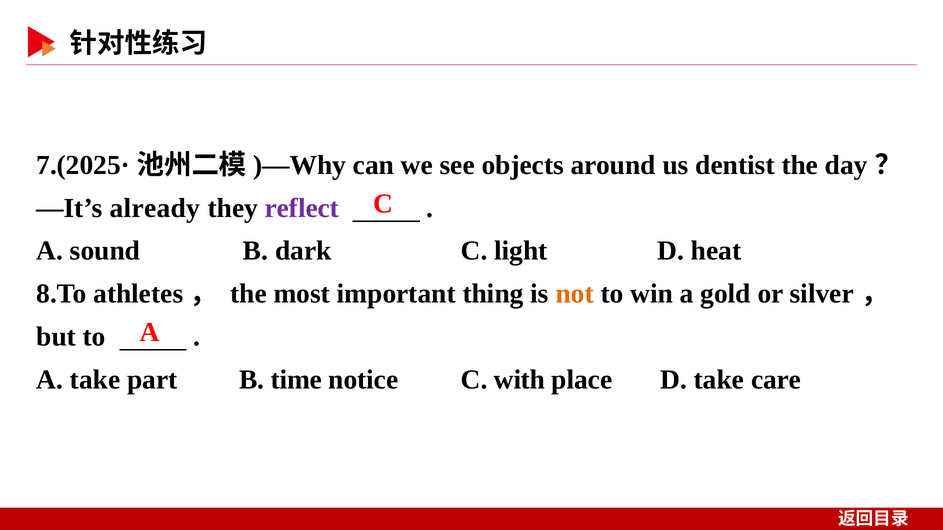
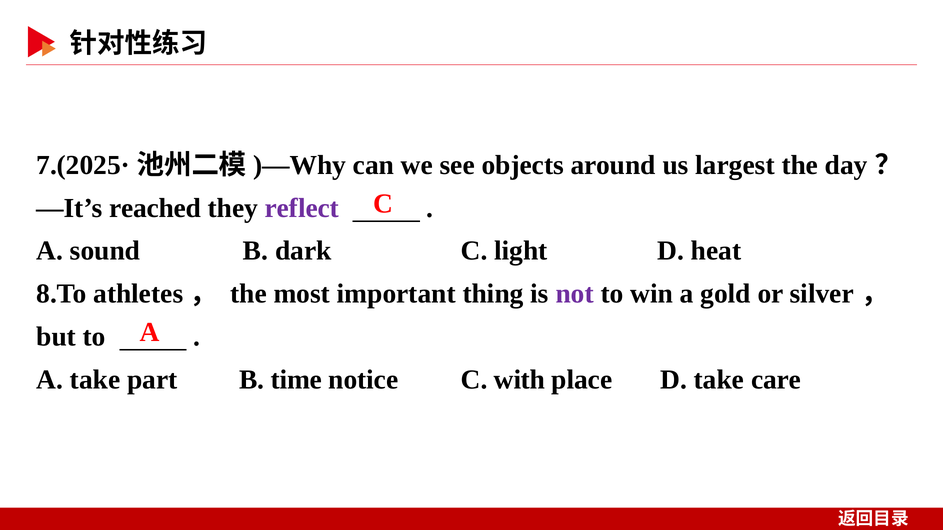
dentist: dentist -> largest
already: already -> reached
not colour: orange -> purple
